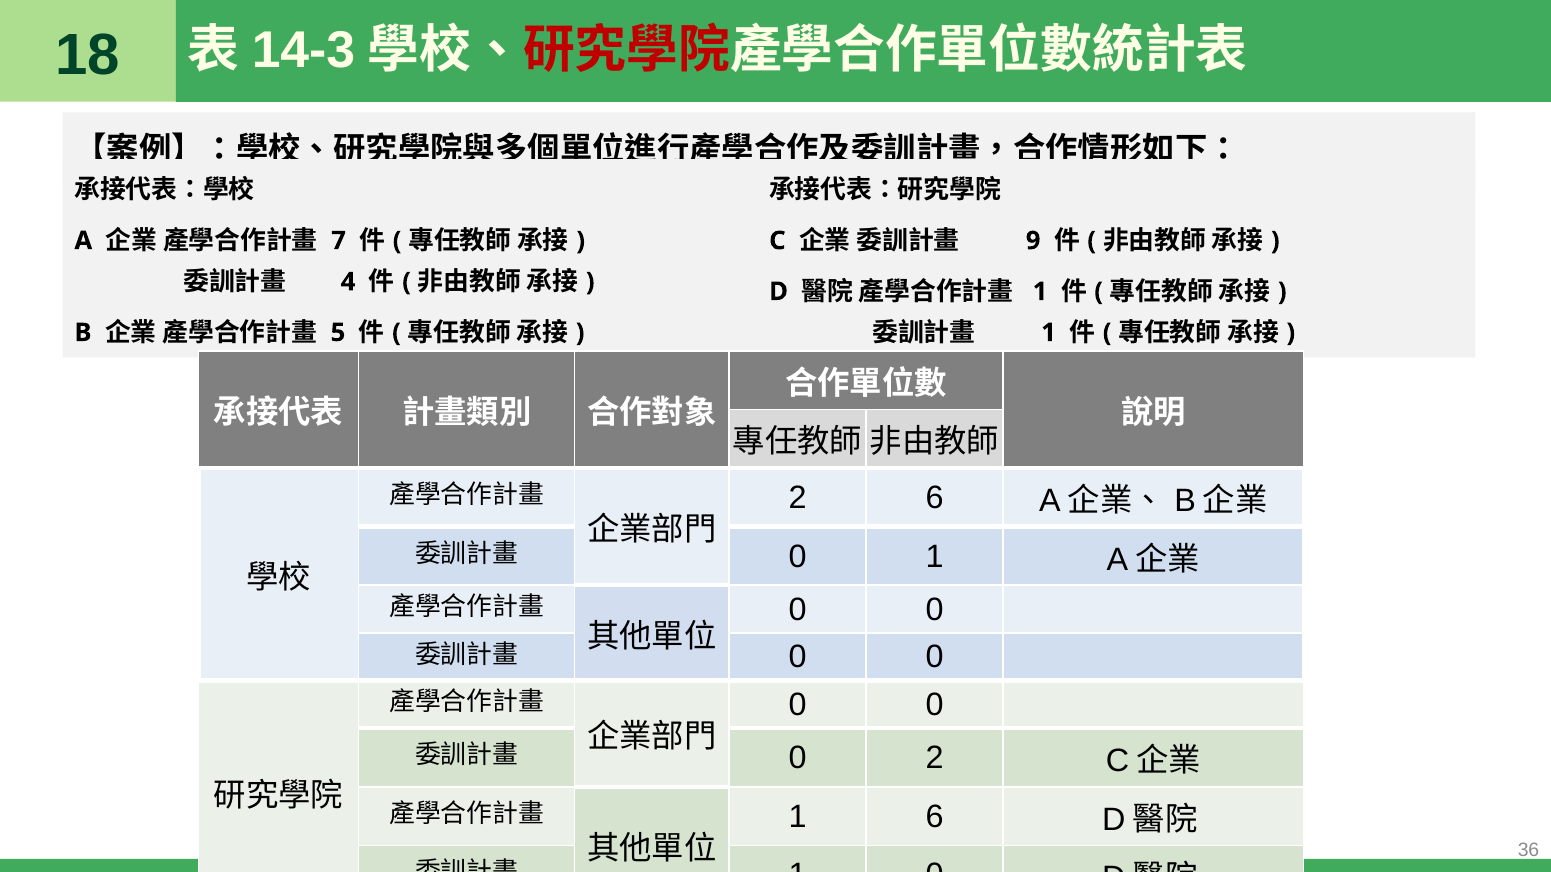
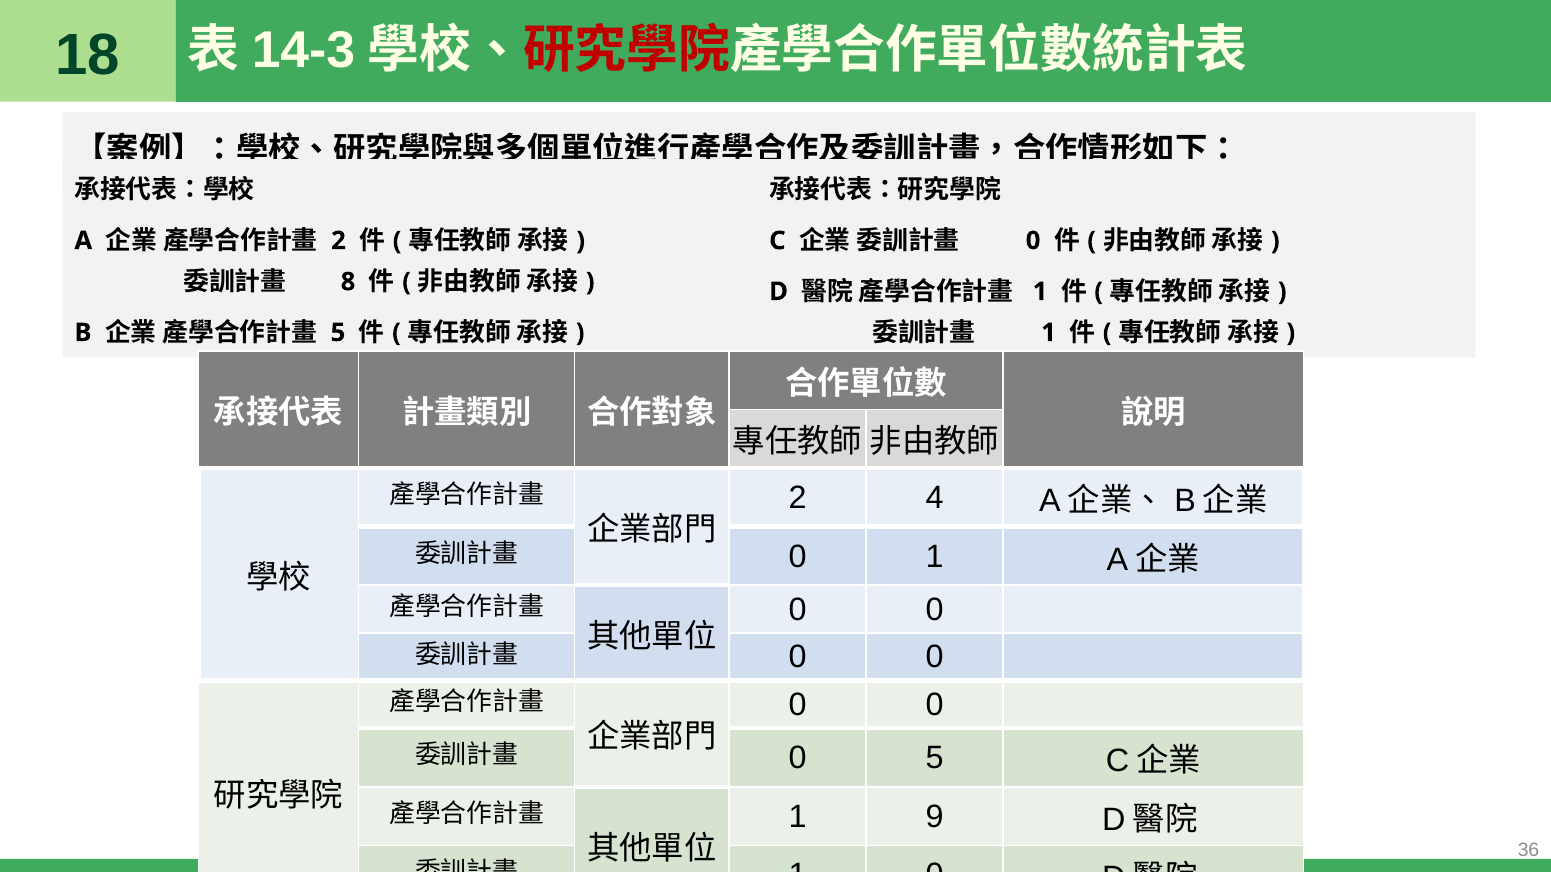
7 at (338, 241): 7 -> 2
9 at (1033, 241): 9 -> 0
4: 4 -> 8
2 6: 6 -> 4
0 2: 2 -> 5
1 6: 6 -> 9
